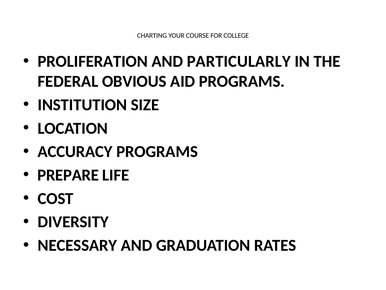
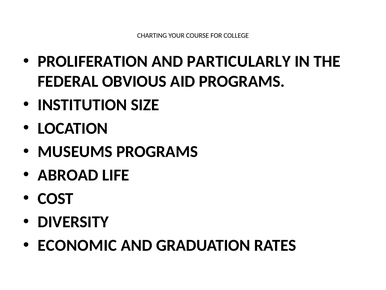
ACCURACY: ACCURACY -> MUSEUMS
PREPARE: PREPARE -> ABROAD
NECESSARY: NECESSARY -> ECONOMIC
